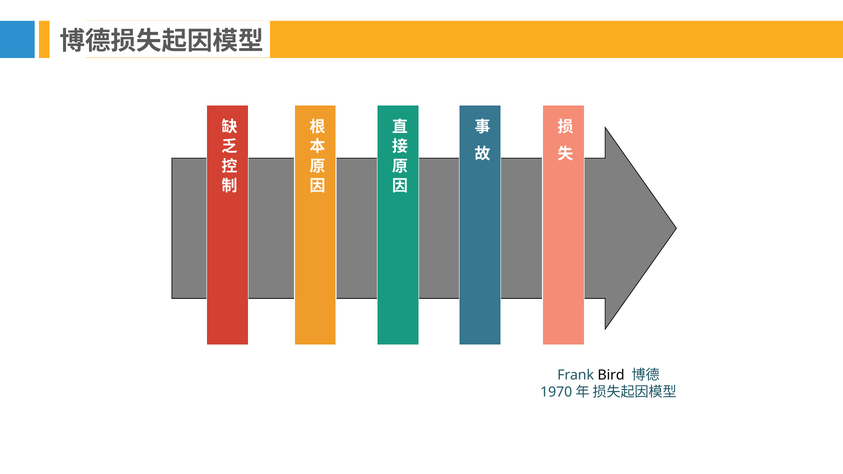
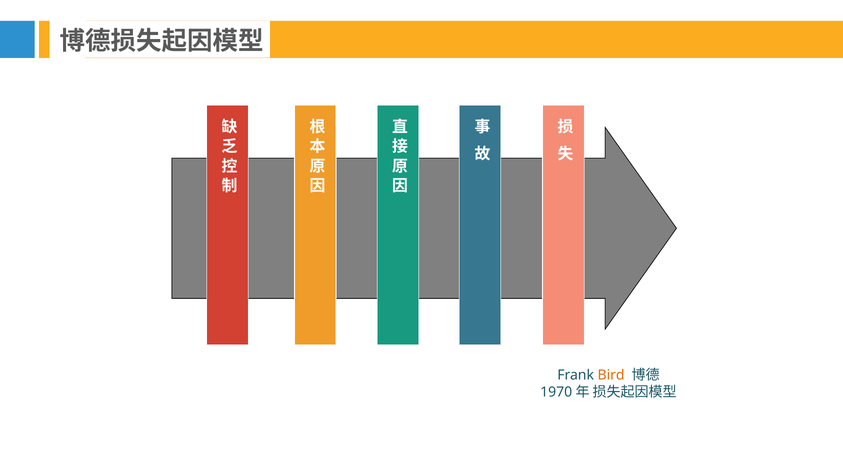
Bird colour: black -> orange
